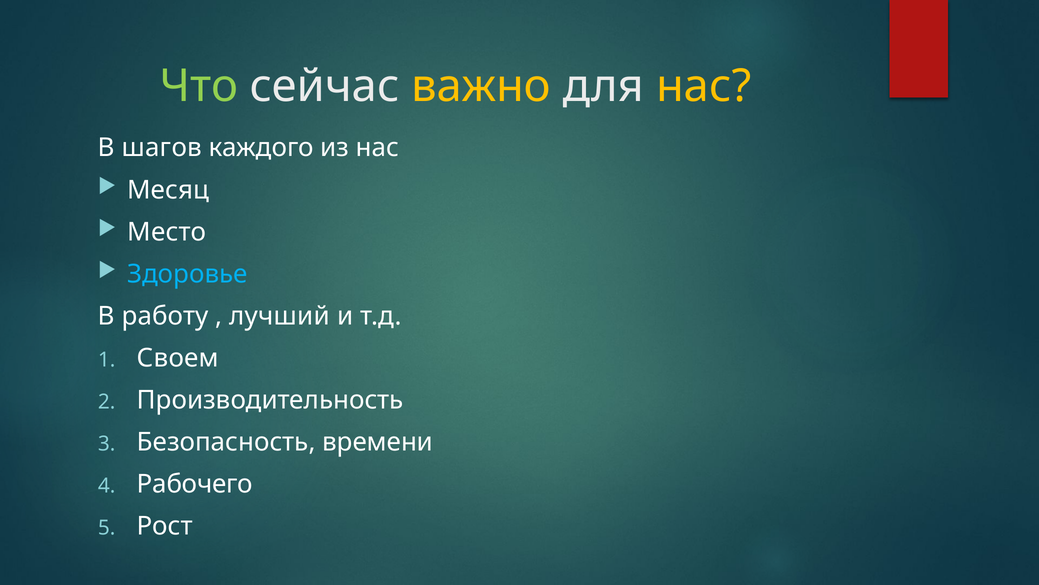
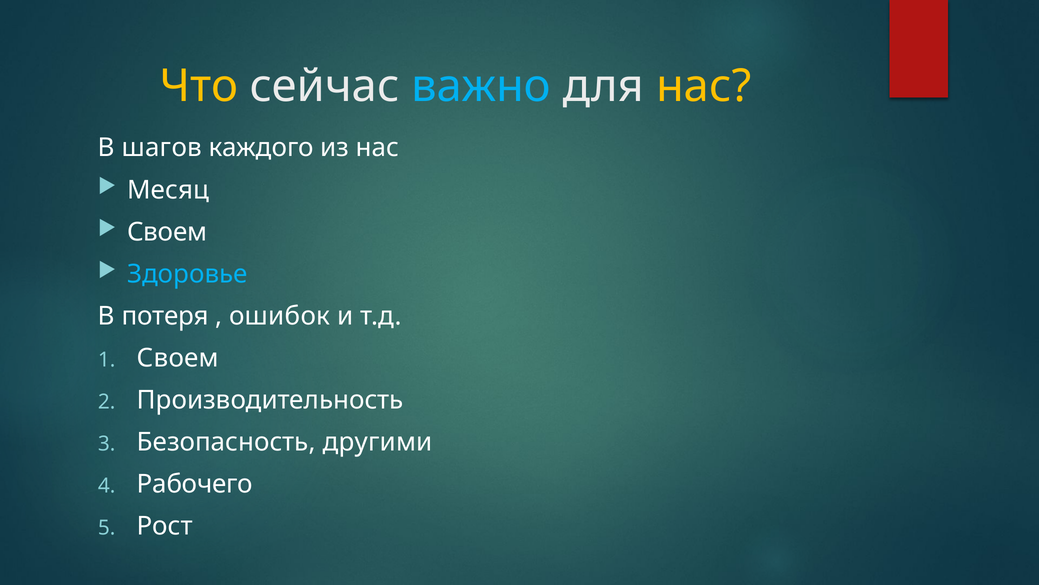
Что colour: light green -> yellow
важно colour: yellow -> light blue
Место at (167, 232): Место -> Своем
работу: работу -> потеря
лучший: лучший -> ошибок
времени: времени -> другими
